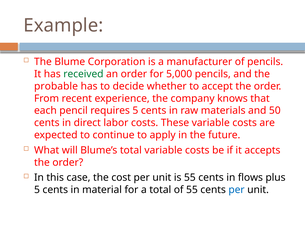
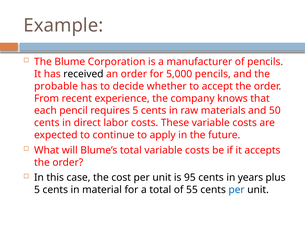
received colour: green -> black
is 55: 55 -> 95
flows: flows -> years
